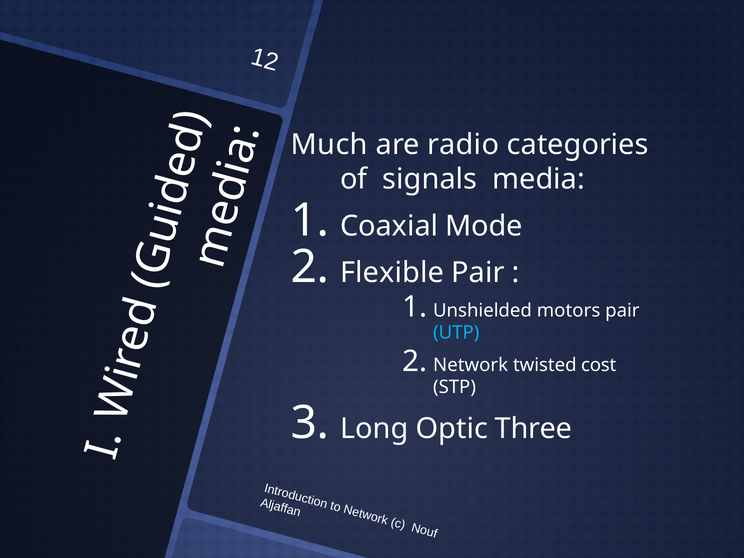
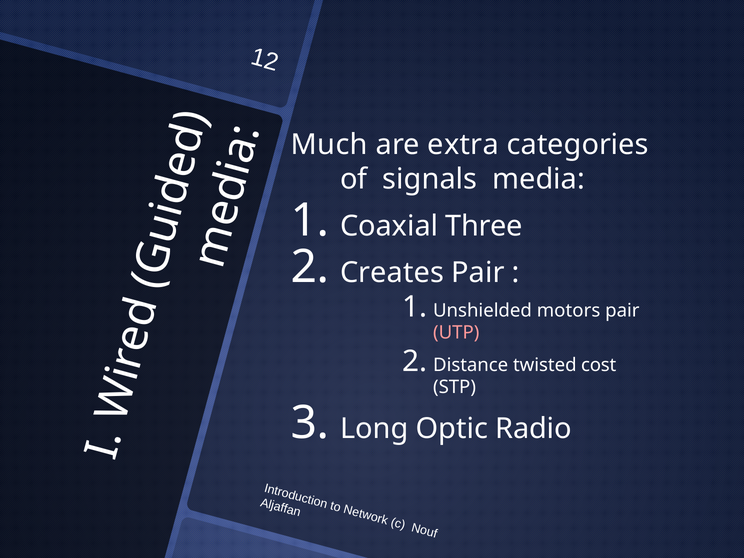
radio: radio -> extra
Mode: Mode -> Three
Flexible: Flexible -> Creates
UTP colour: light blue -> pink
Network: Network -> Distance
Three: Three -> Radio
